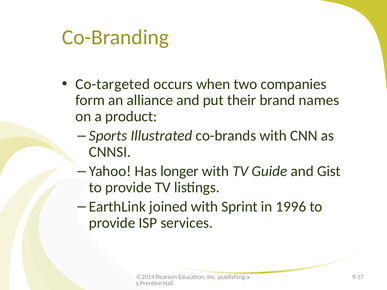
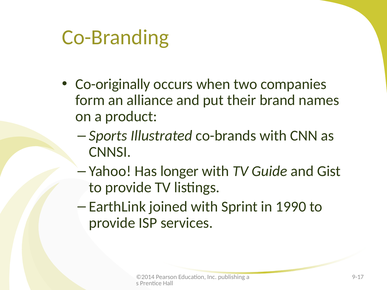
Co-targeted: Co-targeted -> Co-originally
1996: 1996 -> 1990
